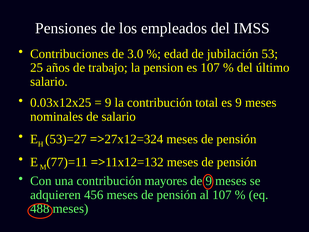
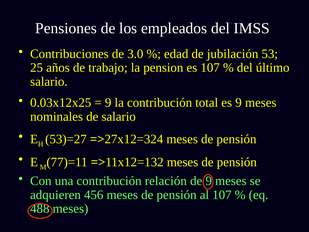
mayores: mayores -> relación
